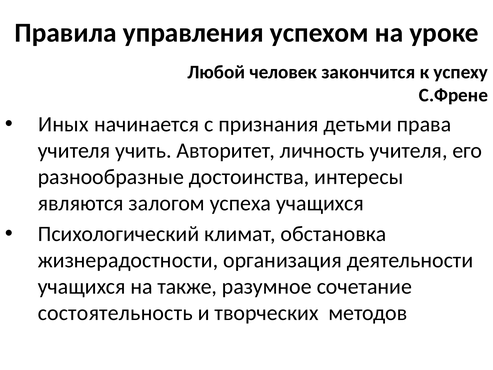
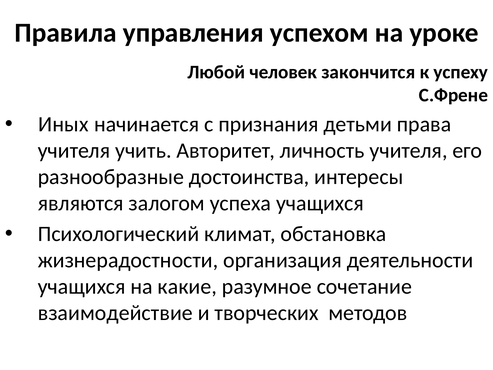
также: также -> какие
состоятельность: состоятельность -> взаимодействие
